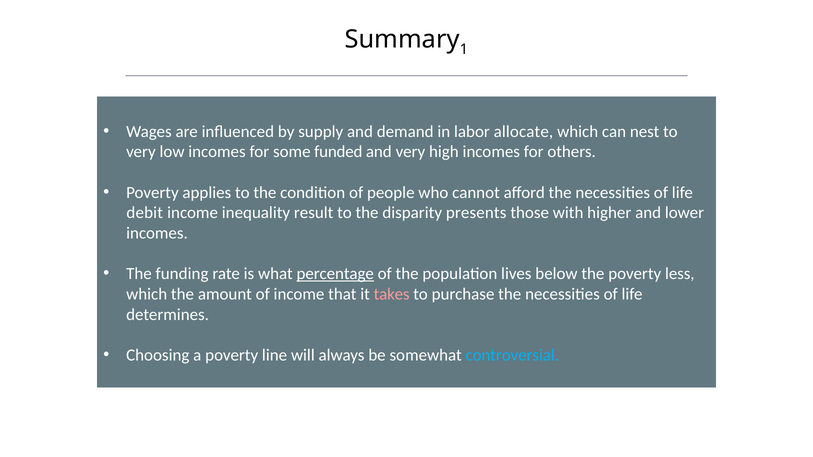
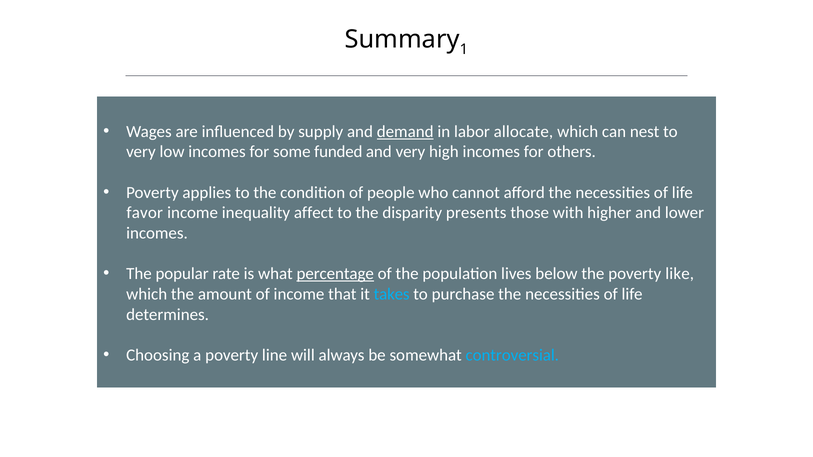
demand underline: none -> present
debit: debit -> favor
result: result -> affect
funding: funding -> popular
less: less -> like
takes colour: pink -> light blue
